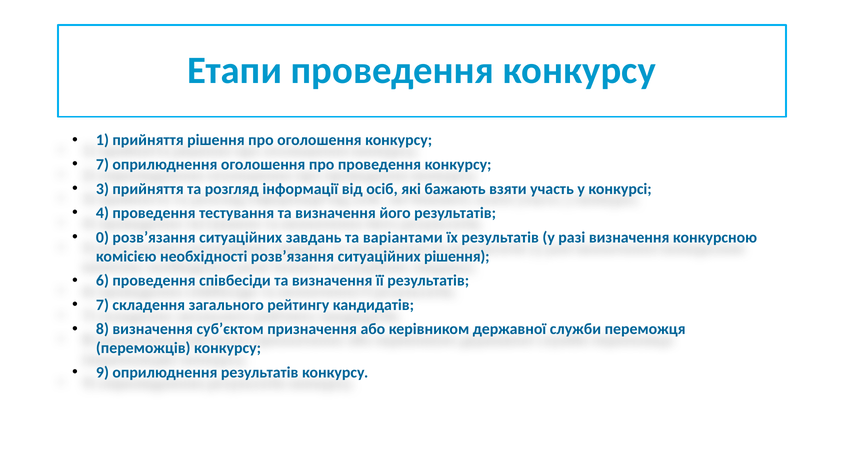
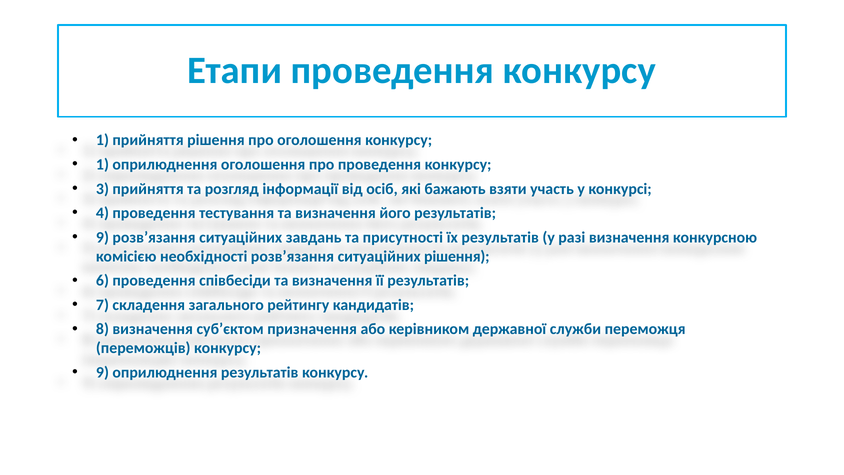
7 at (102, 164): 7 -> 1
0 at (102, 237): 0 -> 9
варіантами: варіантами -> присутності
